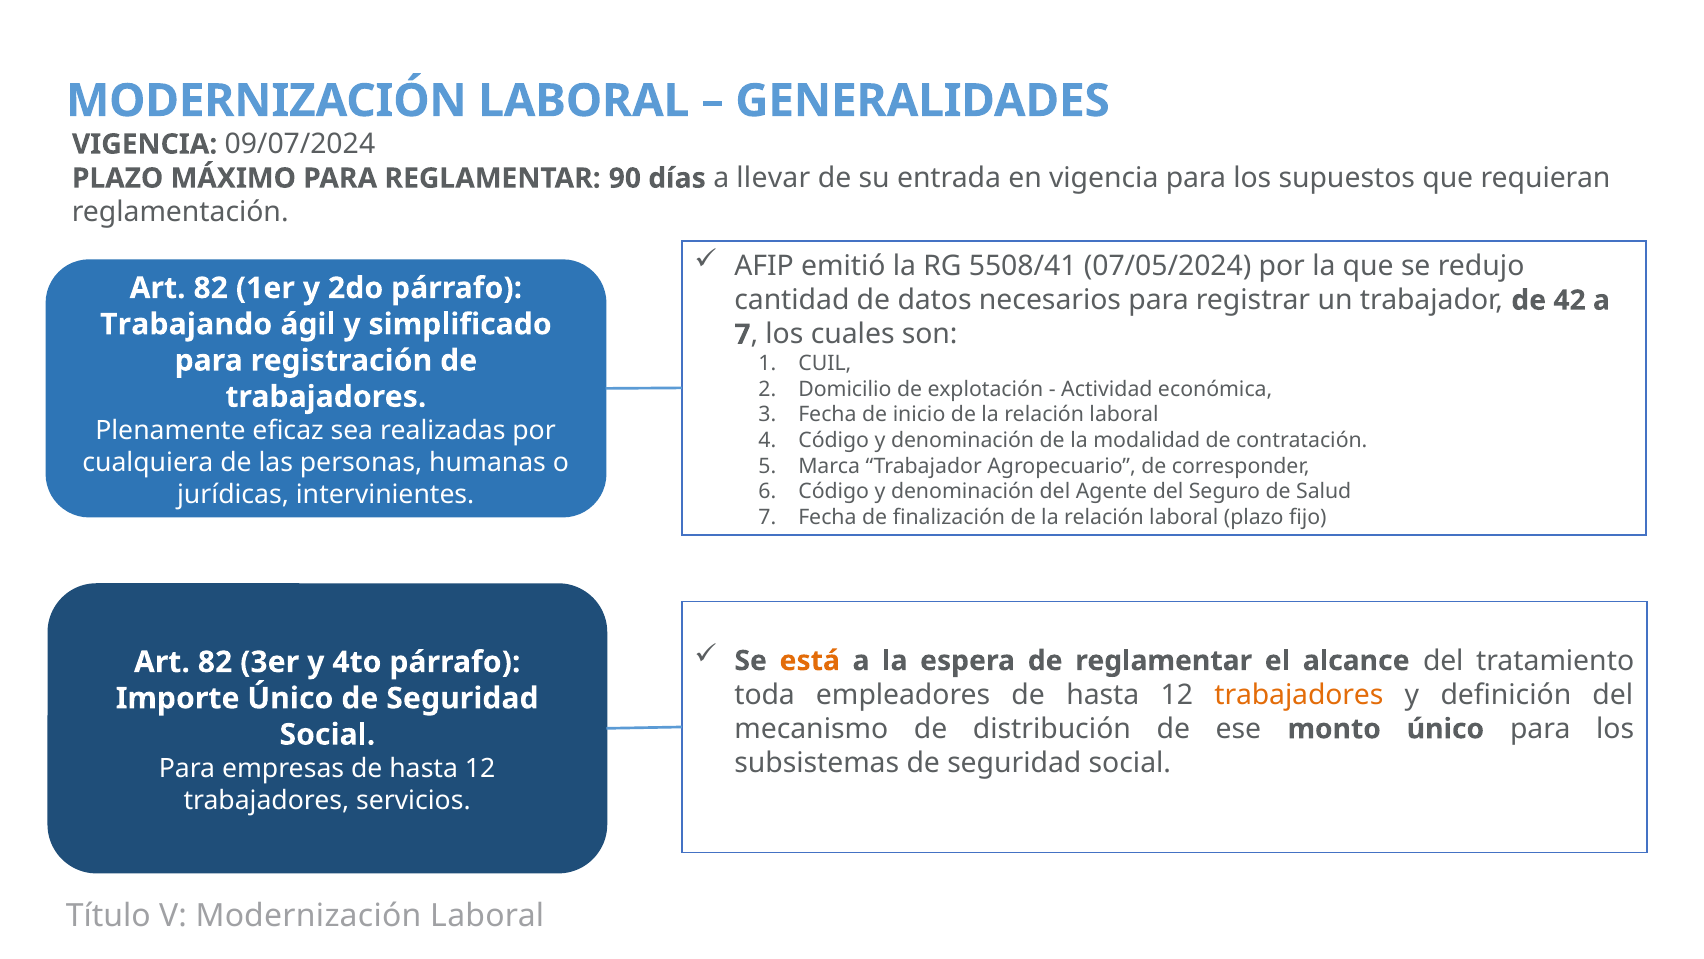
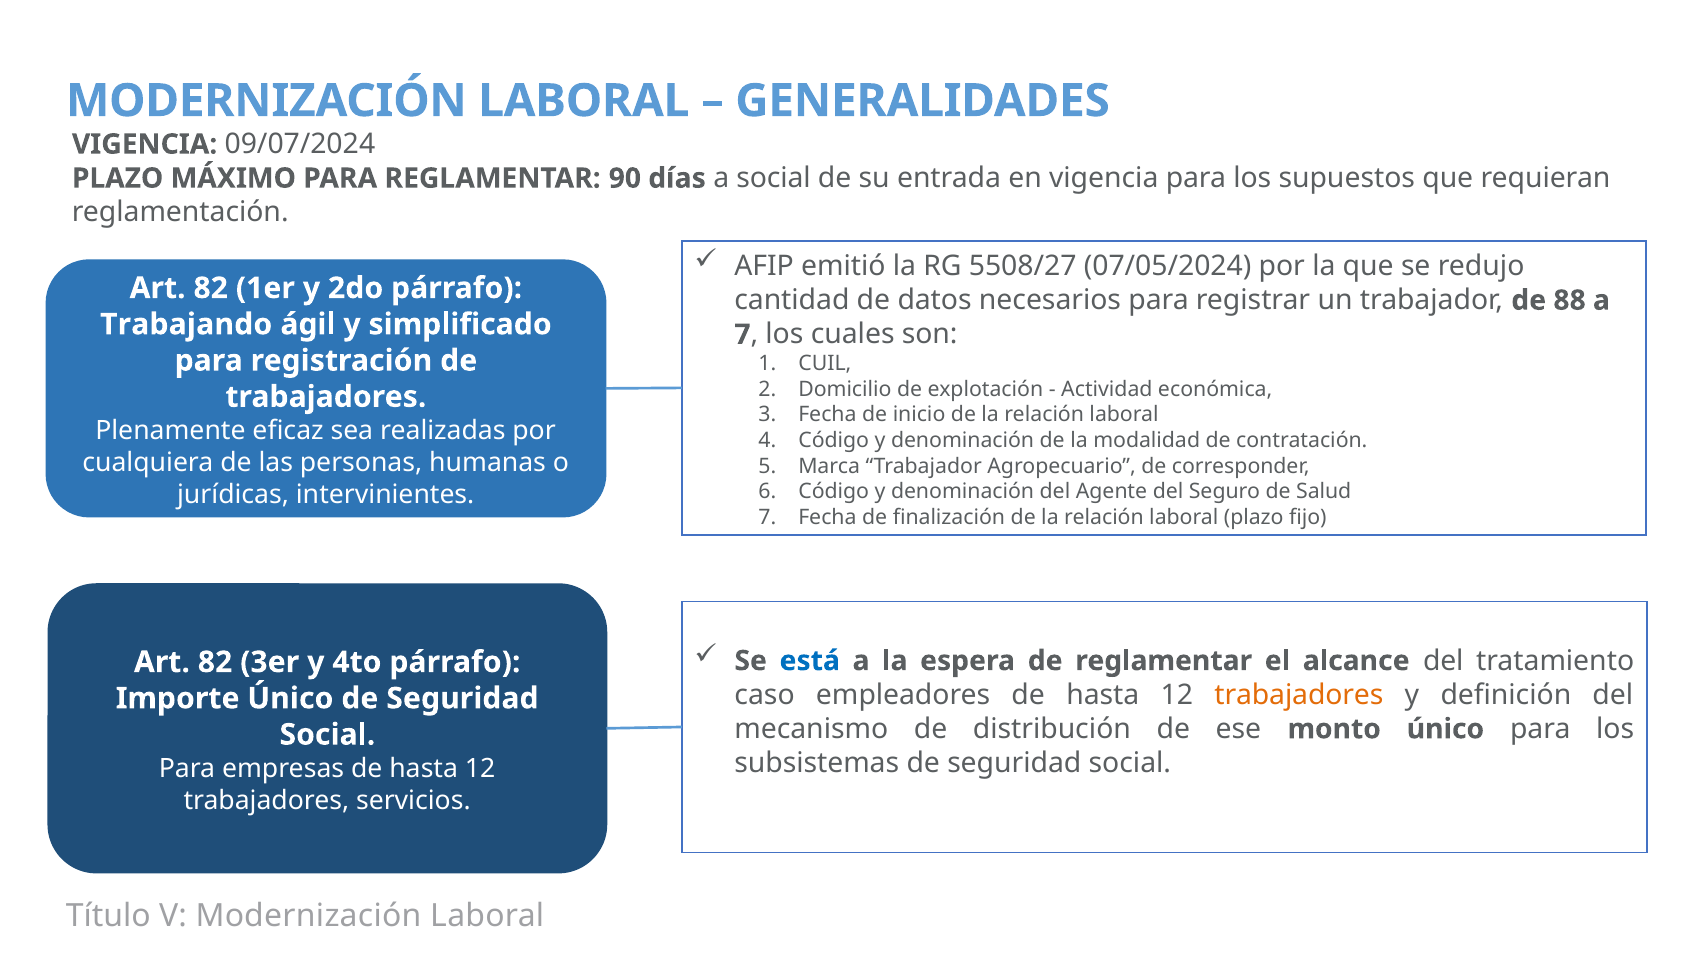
a llevar: llevar -> social
5508/41: 5508/41 -> 5508/27
42: 42 -> 88
está colour: orange -> blue
toda: toda -> caso
